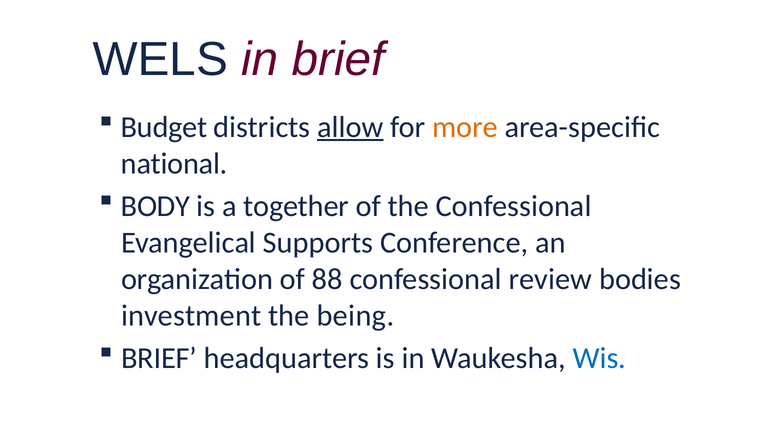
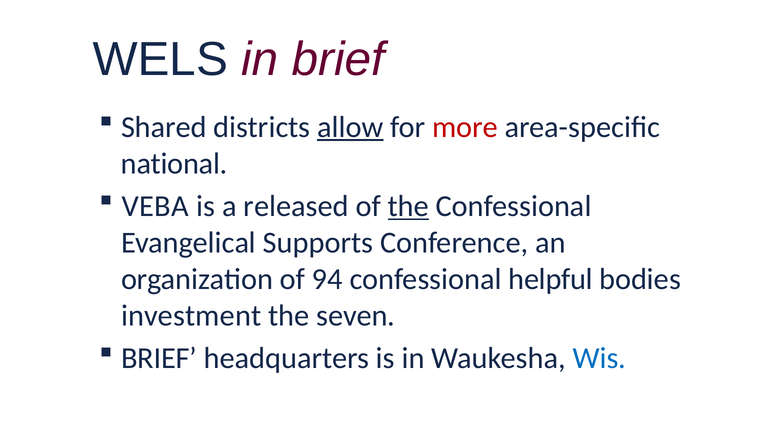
Budget: Budget -> Shared
more colour: orange -> red
BODY: BODY -> VEBA
together: together -> released
the at (408, 206) underline: none -> present
88: 88 -> 94
review: review -> helpful
being: being -> seven
